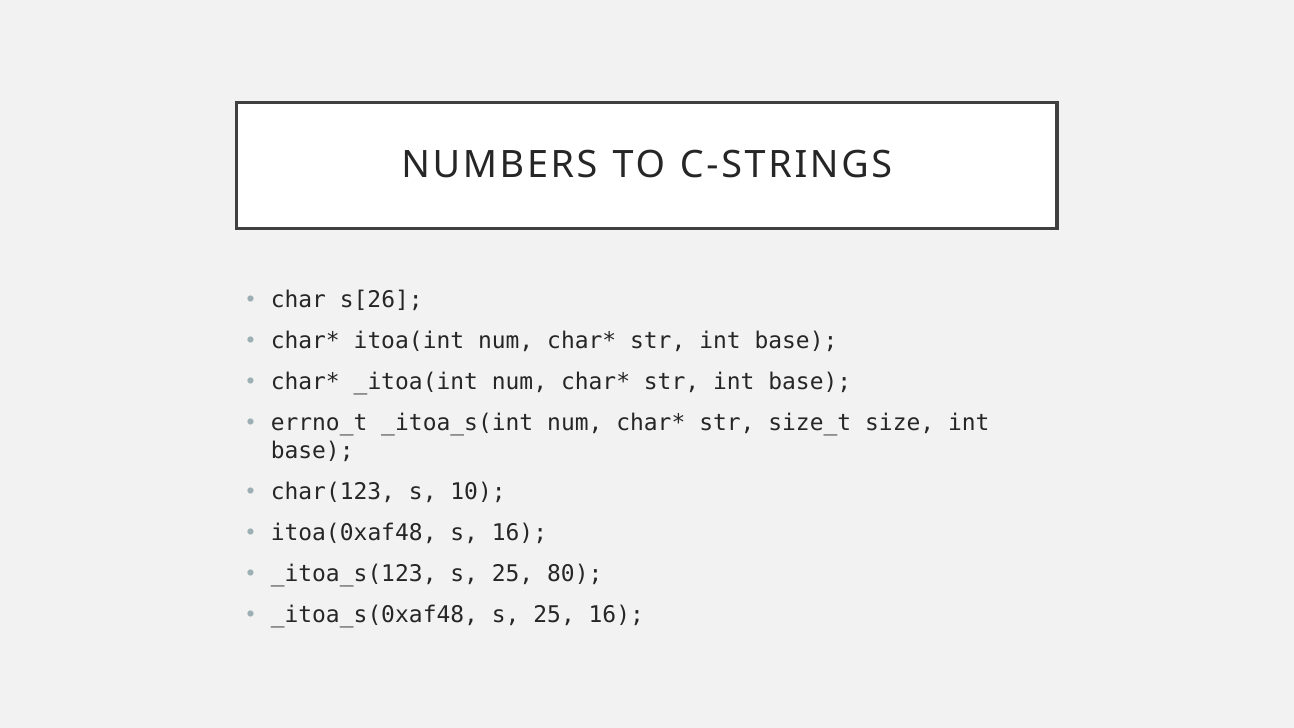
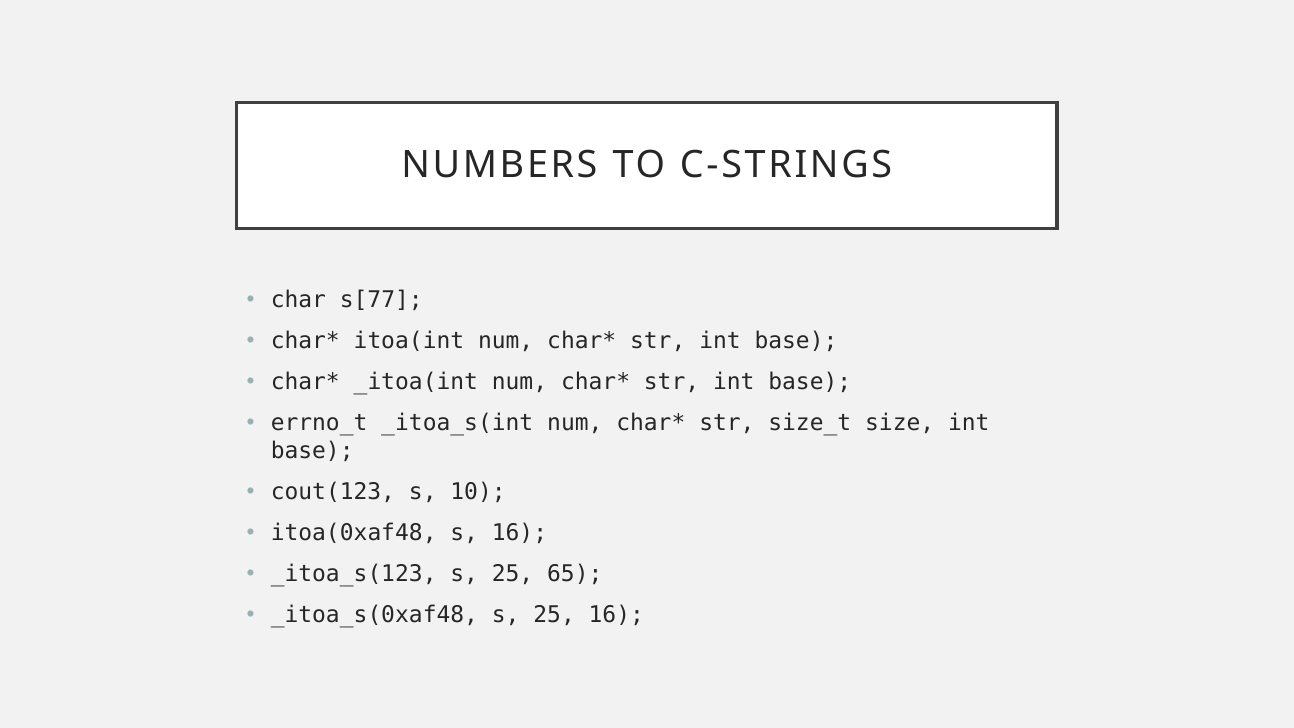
s[26: s[26 -> s[77
char(123: char(123 -> cout(123
80: 80 -> 65
